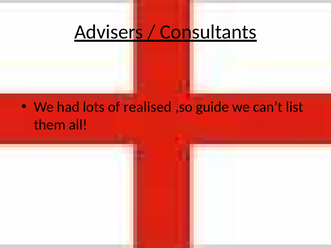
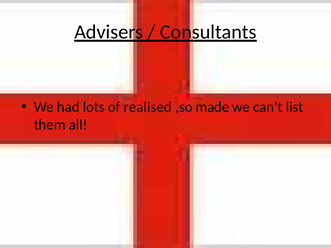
guide: guide -> made
